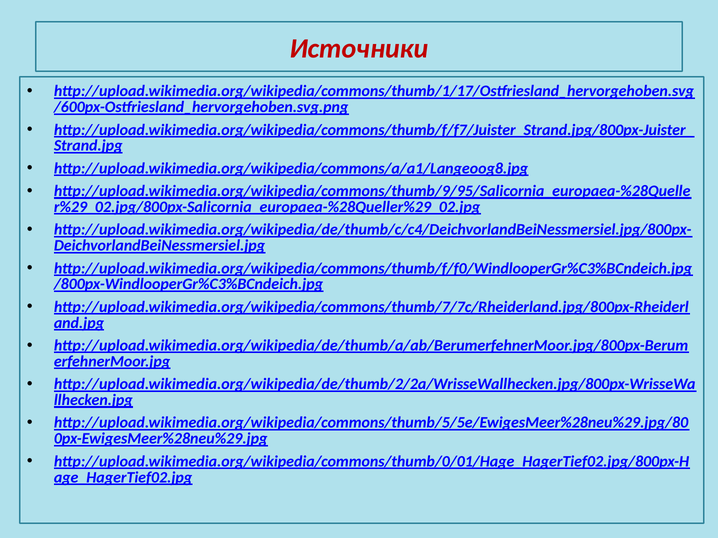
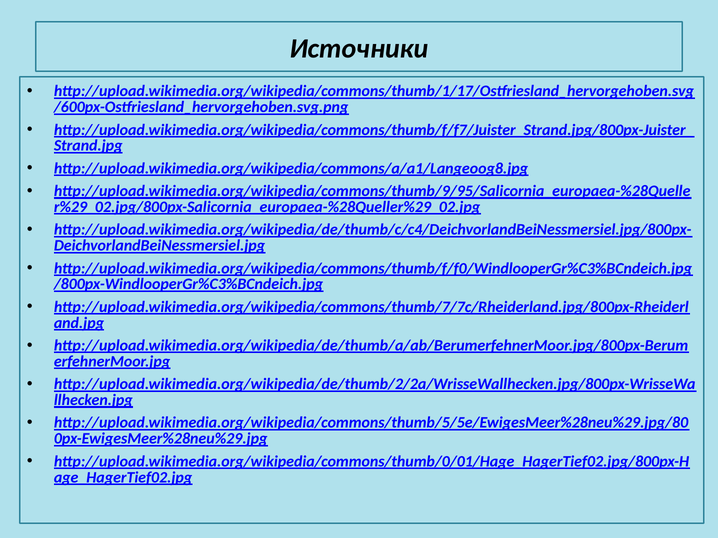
Источники colour: red -> black
